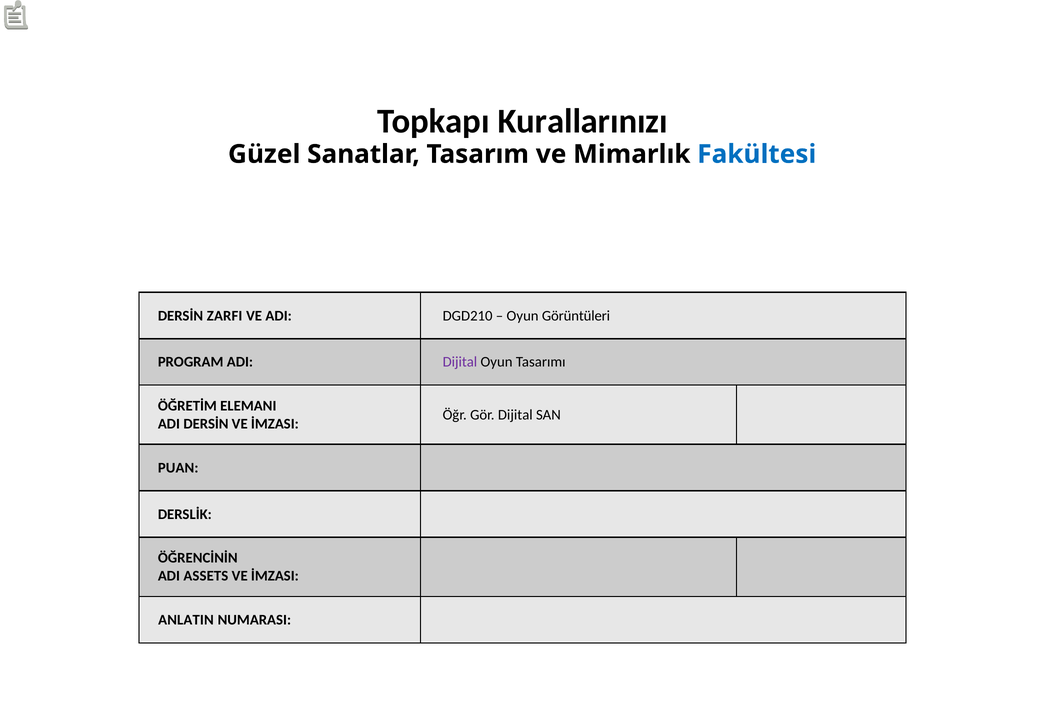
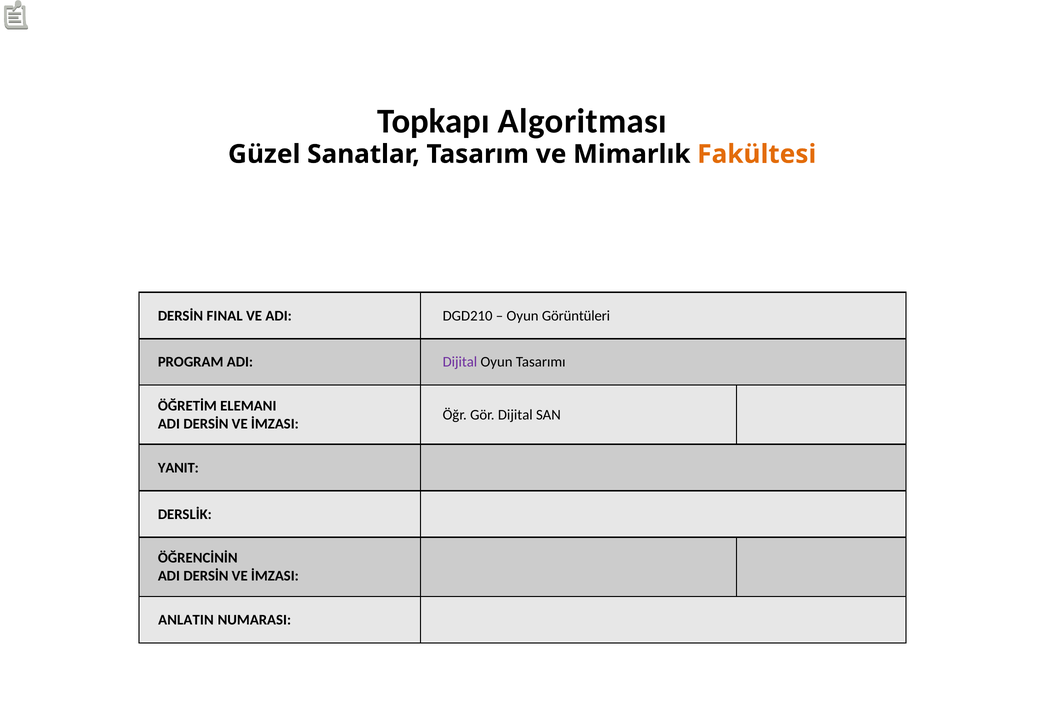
Kurallarınızı: Kurallarınızı -> Algoritması
Fakültesi colour: blue -> orange
ZARFI: ZARFI -> FINAL
PUAN: PUAN -> YANIT
ASSETS at (206, 576): ASSETS -> DERSİN
